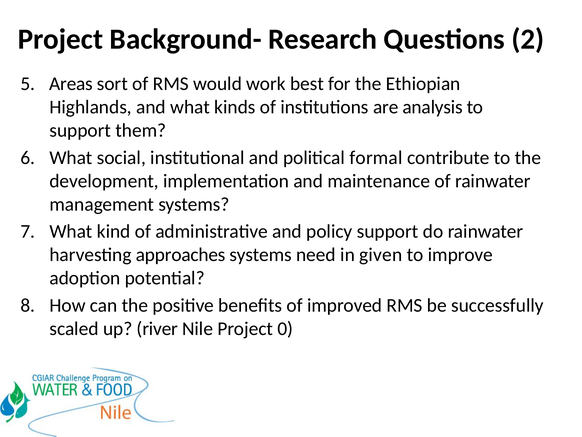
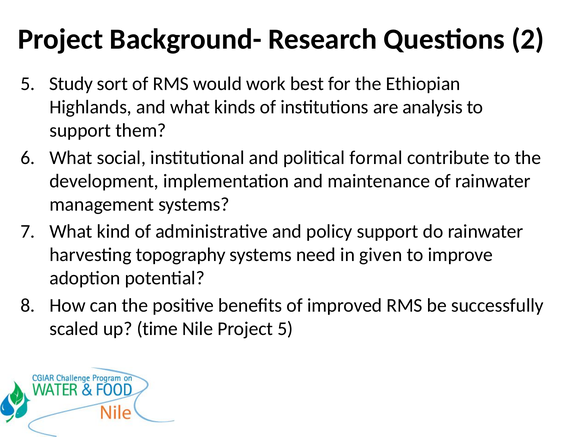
Areas: Areas -> Study
approaches: approaches -> topography
river: river -> time
Project 0: 0 -> 5
